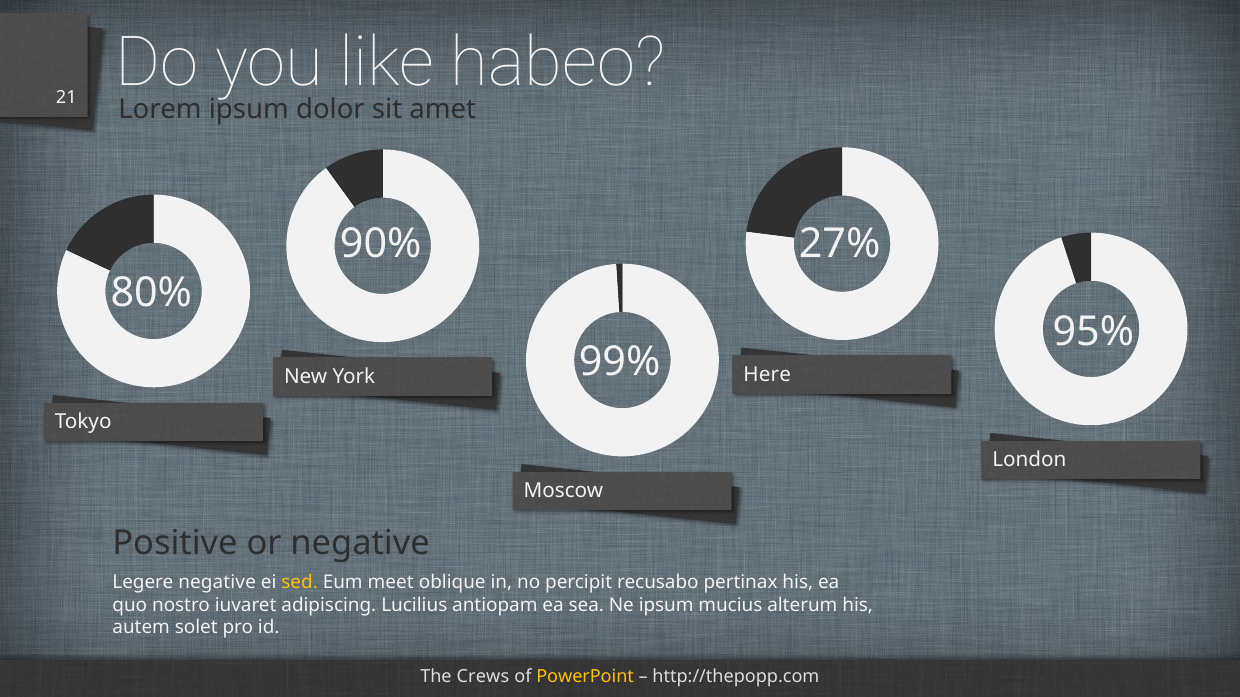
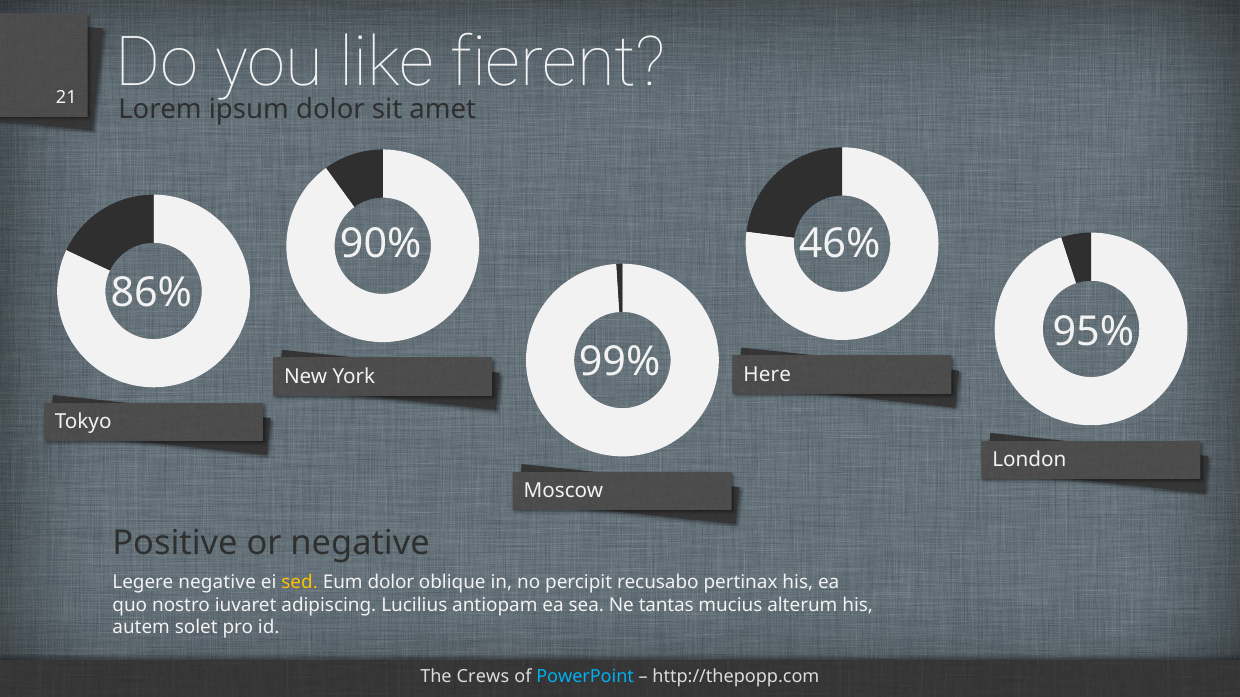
habeo: habeo -> fierent
27%: 27% -> 46%
80%: 80% -> 86%
Eum meet: meet -> dolor
Ne ipsum: ipsum -> tantas
PowerPoint colour: yellow -> light blue
